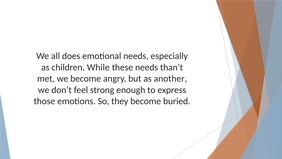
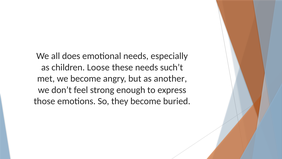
While: While -> Loose
than’t: than’t -> such’t
